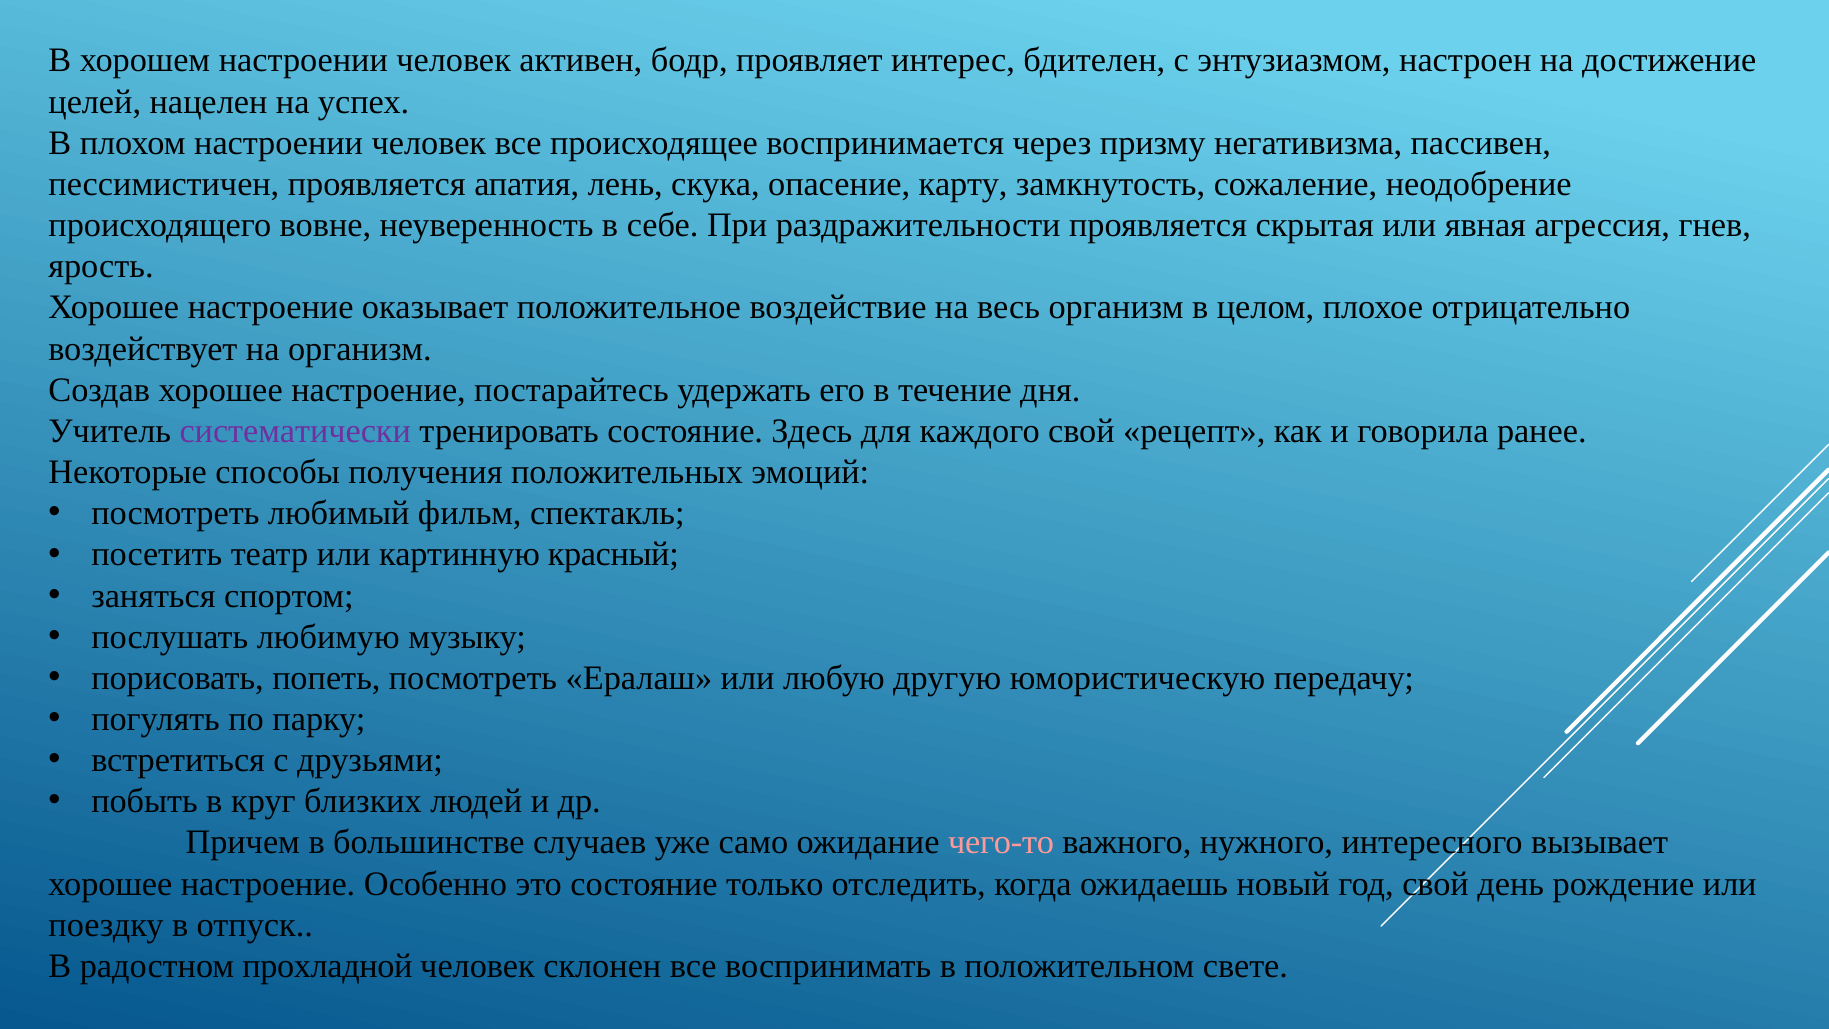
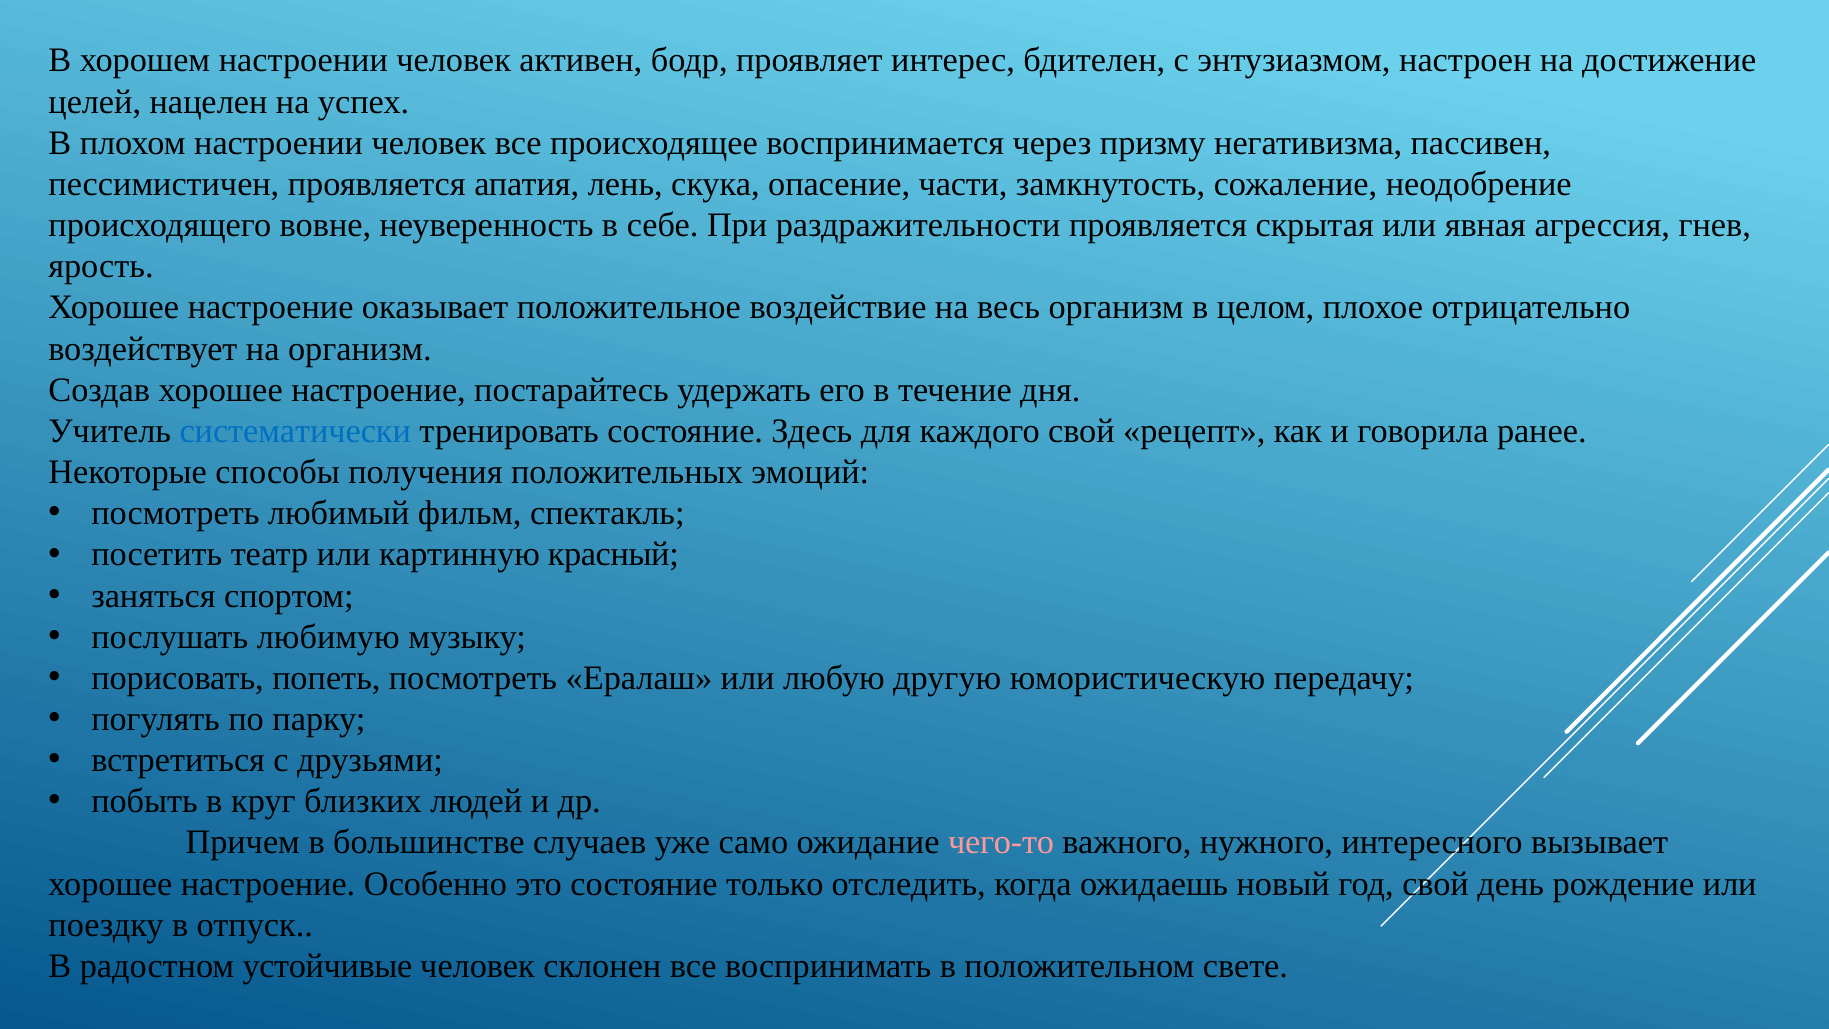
карту: карту -> части
систематически colour: purple -> blue
прохладной: прохладной -> устойчивые
